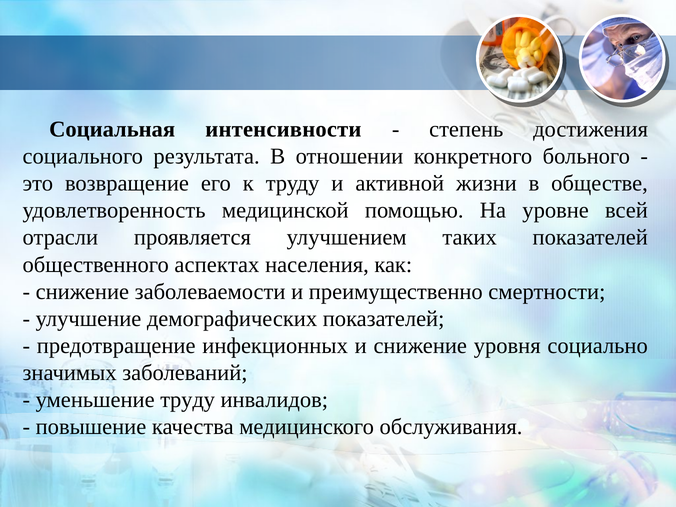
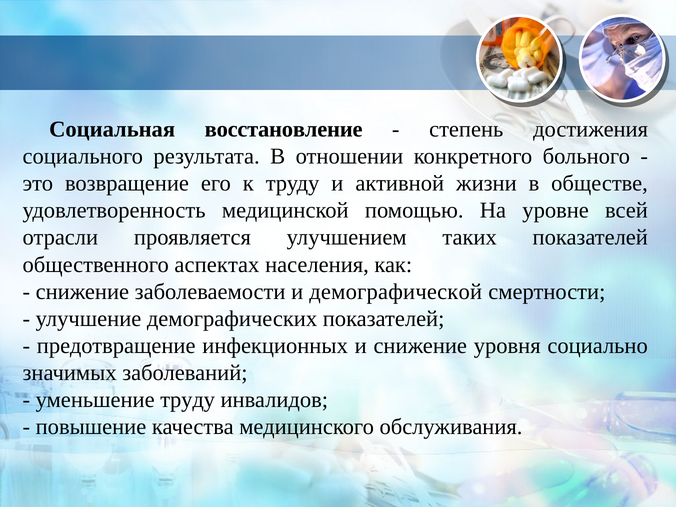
интенсивности: интенсивности -> восстановление
преимущественно: преимущественно -> демографической
